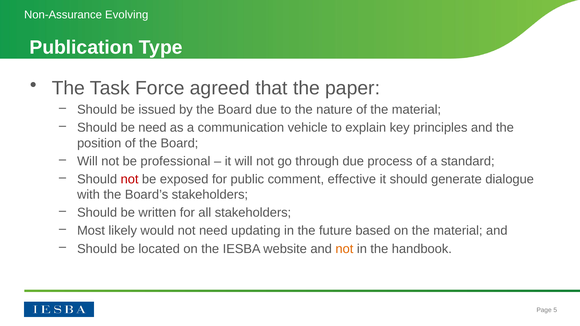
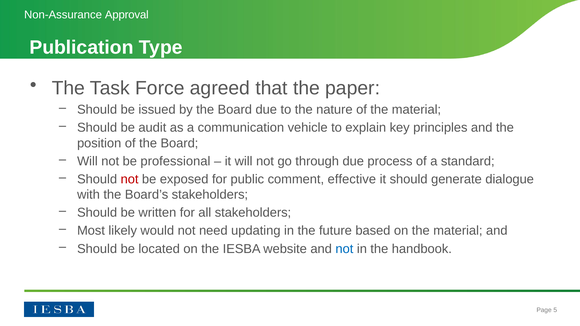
Evolving: Evolving -> Approval
be need: need -> audit
not at (344, 249) colour: orange -> blue
